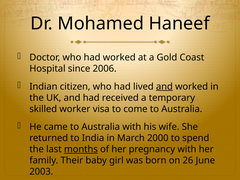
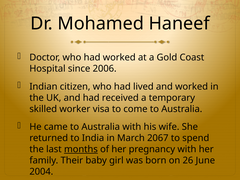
and at (164, 87) underline: present -> none
2000: 2000 -> 2067
2003: 2003 -> 2004
